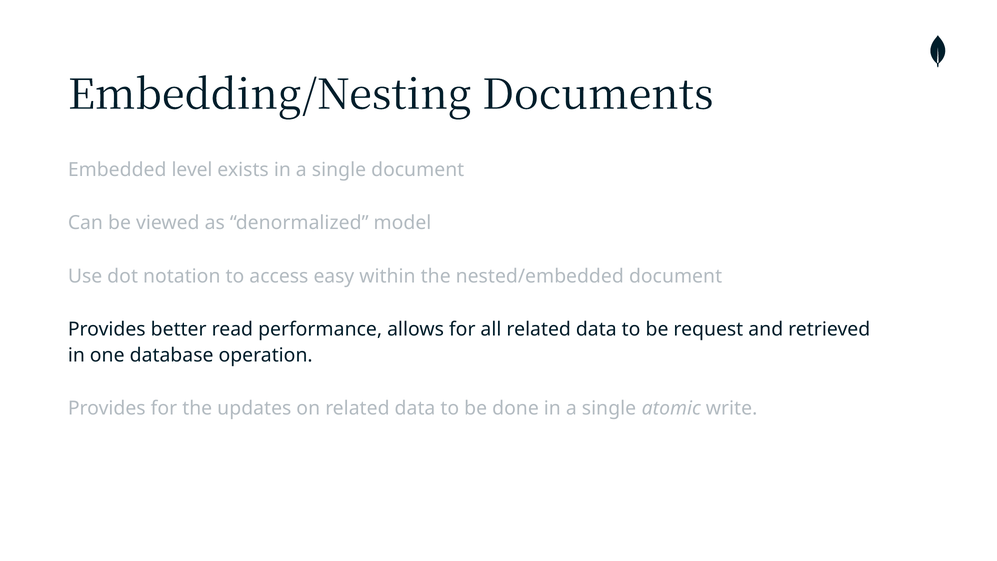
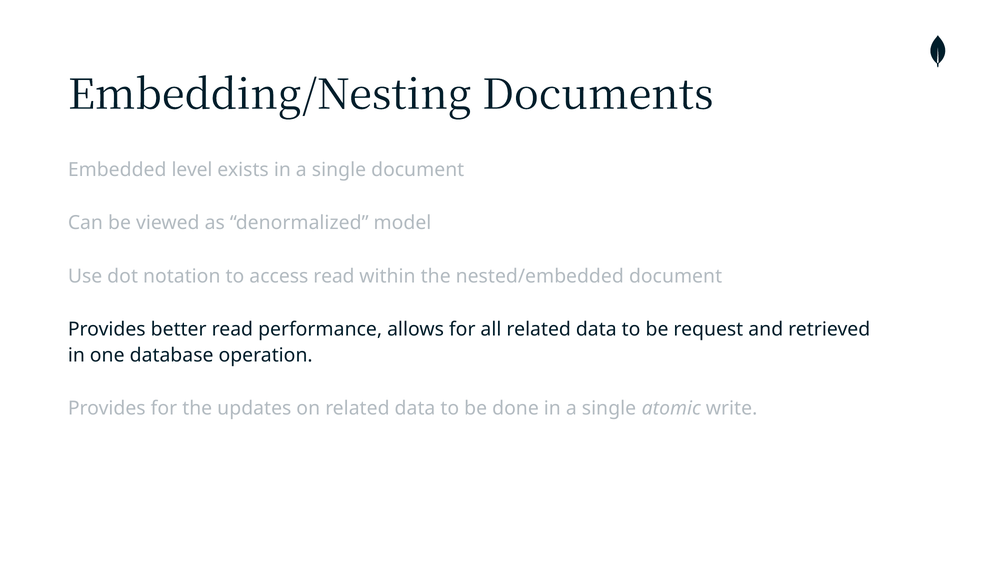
access easy: easy -> read
